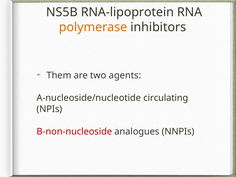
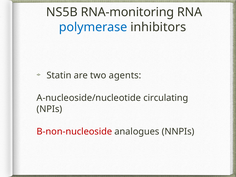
RNA-lipoprotein: RNA-lipoprotein -> RNA-monitoring
polymerase colour: orange -> blue
Them: Them -> Statin
